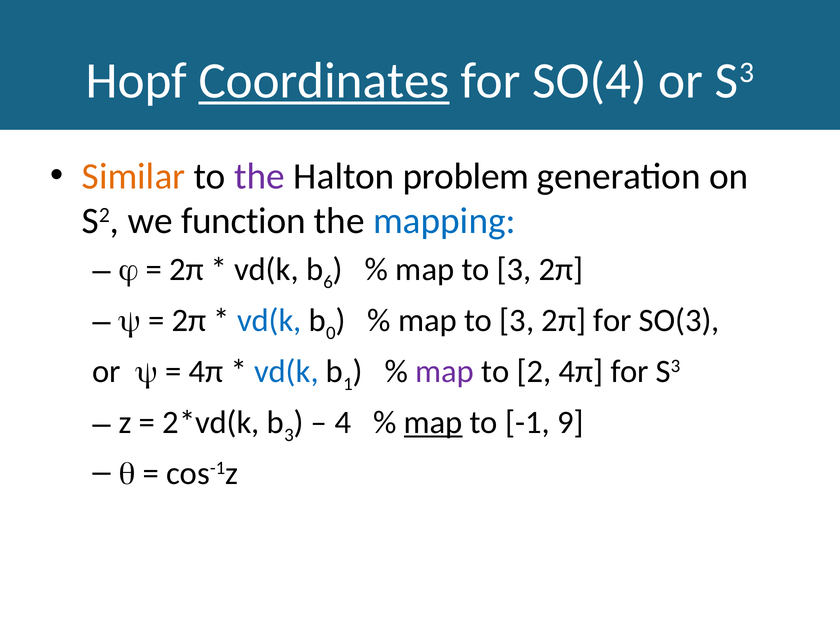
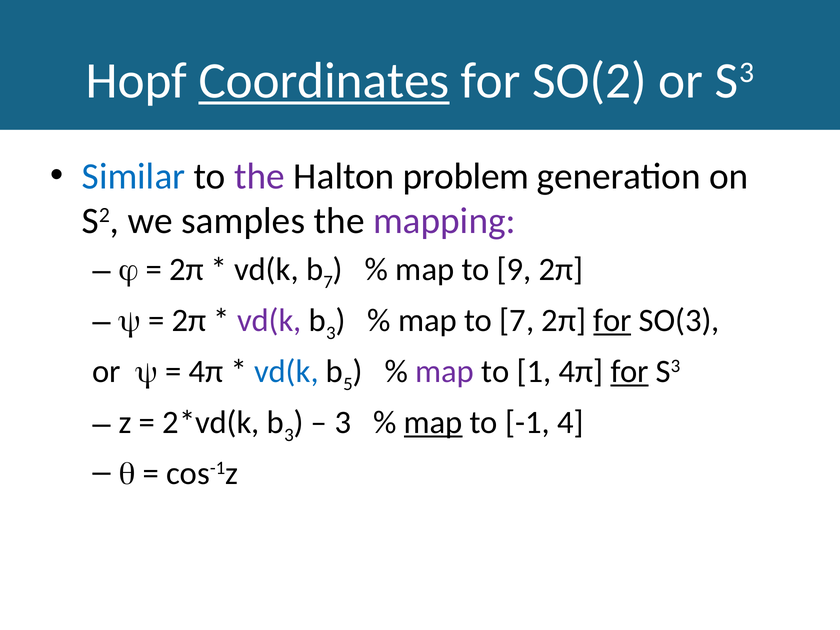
SO(4: SO(4 -> SO(2
Similar colour: orange -> blue
function: function -> samples
mapping colour: blue -> purple
6 at (328, 282): 6 -> 7
3 at (514, 269): 3 -> 9
vd(k at (269, 320) colour: blue -> purple
0 at (331, 333): 0 -> 3
3 at (517, 320): 3 -> 7
for at (612, 320) underline: none -> present
1: 1 -> 5
2: 2 -> 1
for at (630, 371) underline: none -> present
4 at (343, 422): 4 -> 3
9: 9 -> 4
